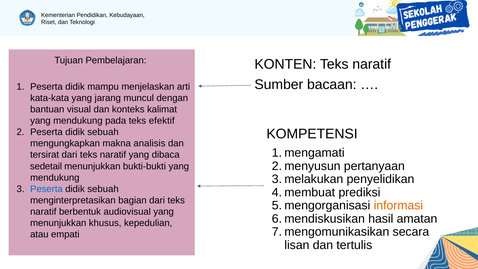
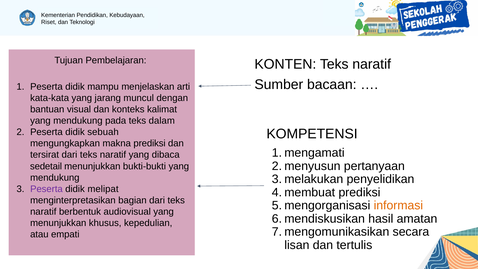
efektif: efektif -> dalam
makna analisis: analisis -> prediksi
Peserta at (46, 189) colour: blue -> purple
sebuah at (103, 189): sebuah -> melipat
